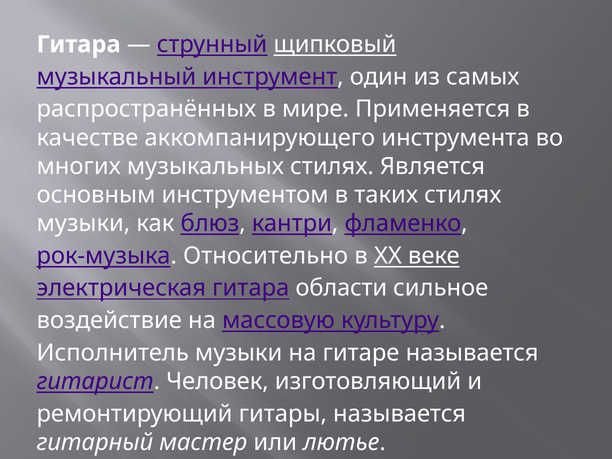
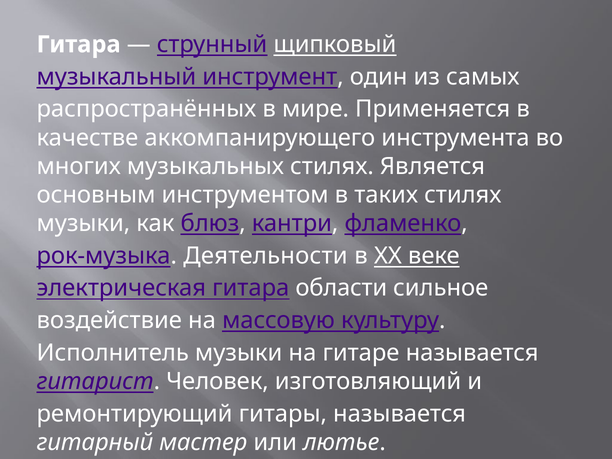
Относительно: Относительно -> Деятельности
